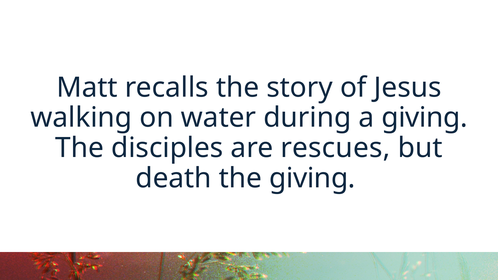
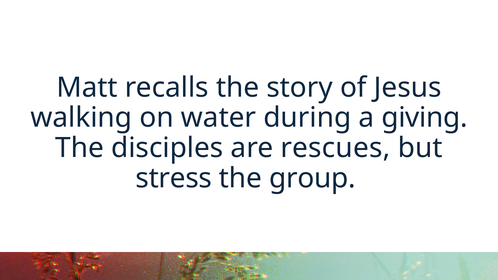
death: death -> stress
the giving: giving -> group
